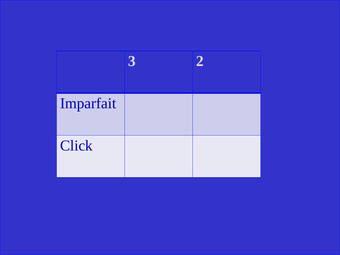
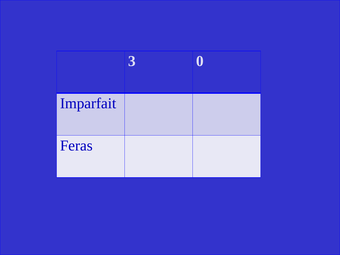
2: 2 -> 0
Click: Click -> Feras
